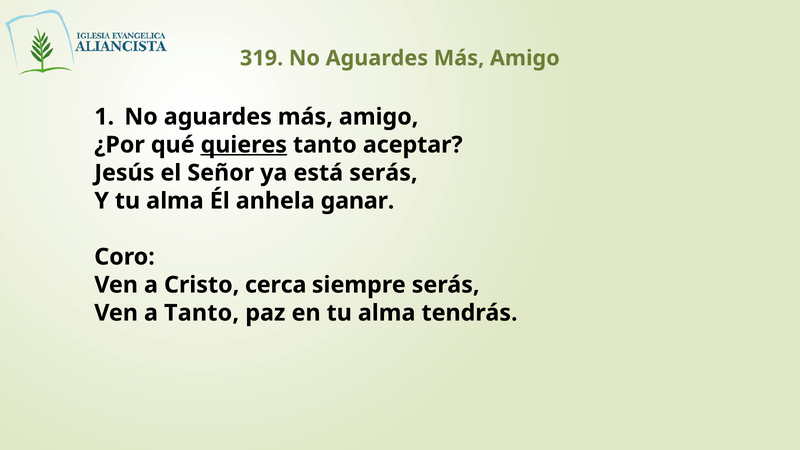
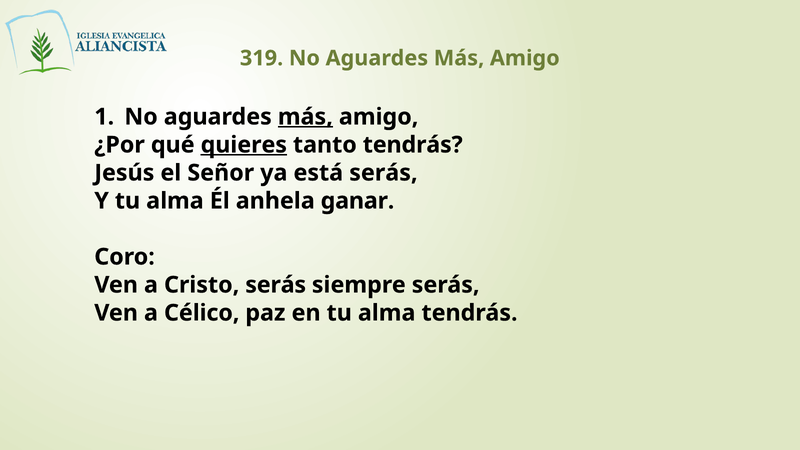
más at (305, 117) underline: none -> present
tanto aceptar: aceptar -> tendrás
Cristo cerca: cerca -> serás
a Tanto: Tanto -> Célico
